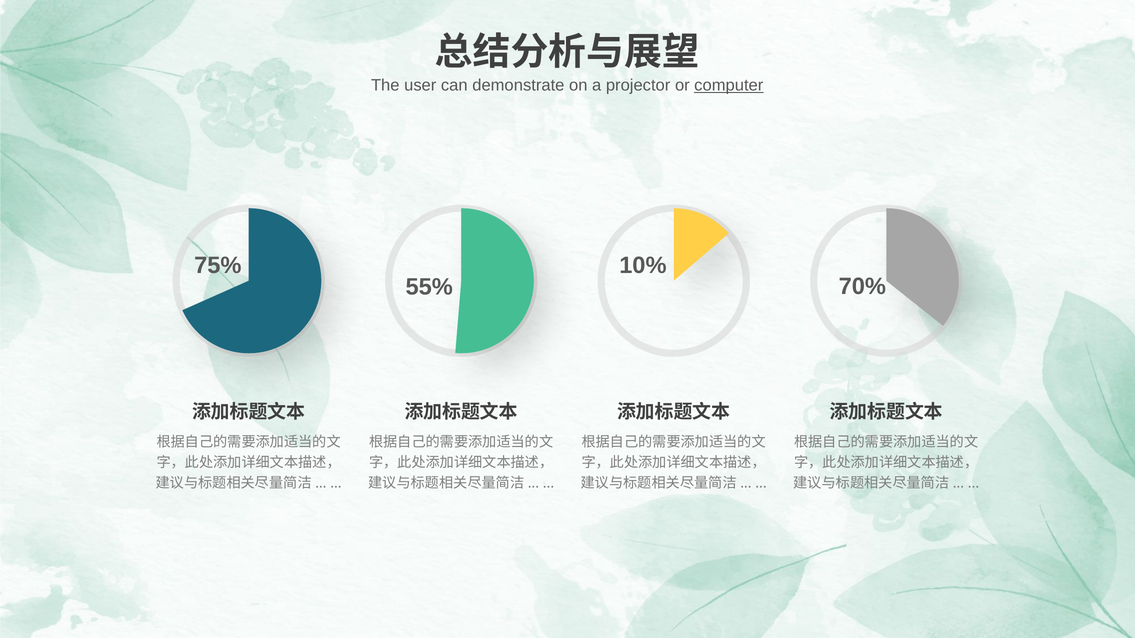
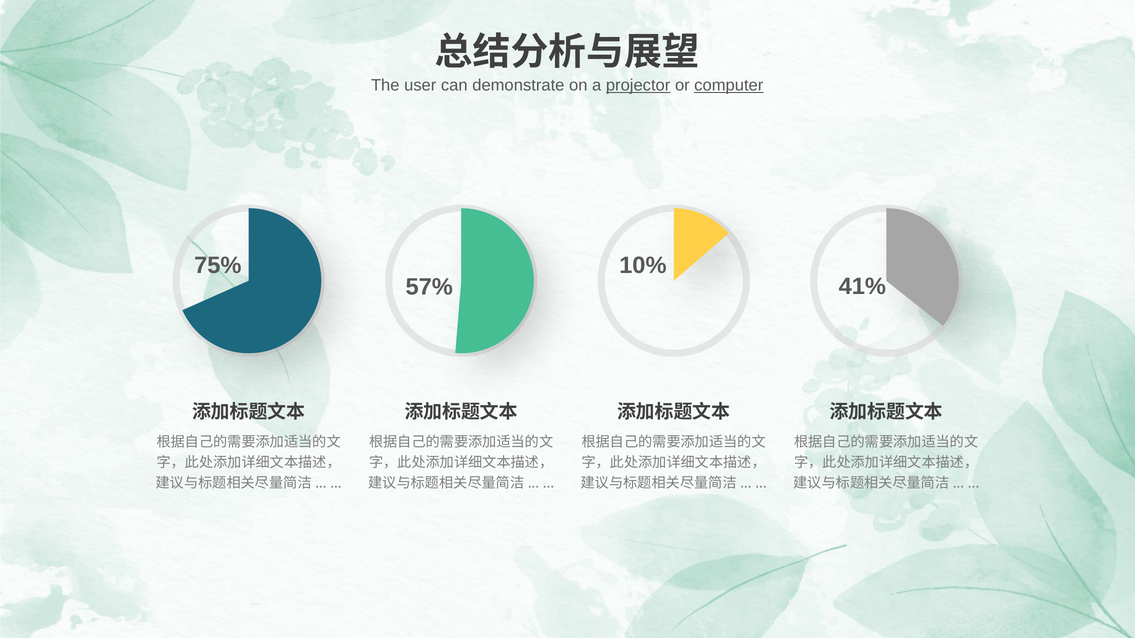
projector underline: none -> present
70%: 70% -> 41%
55%: 55% -> 57%
